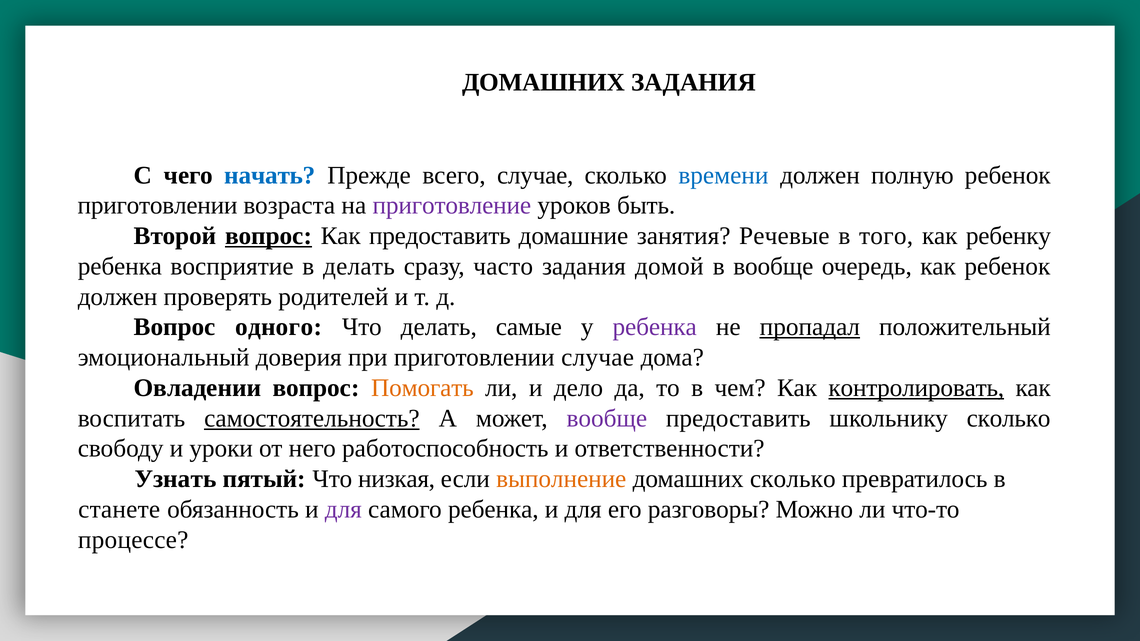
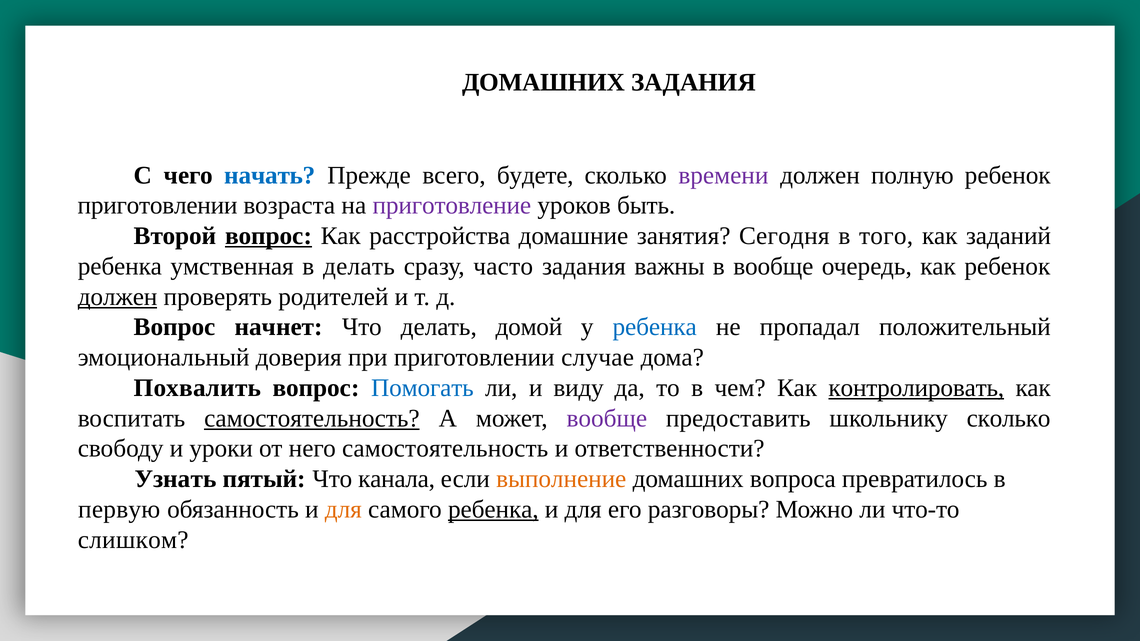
всего случае: случае -> будете
времени colour: blue -> purple
Как предоставить: предоставить -> расстройства
Речевые: Речевые -> Сегодня
ребенку: ребенку -> заданий
восприятие: восприятие -> умственная
домой: домой -> важны
должен at (118, 297) underline: none -> present
одного: одного -> начнет
самые: самые -> домой
ребенка at (655, 327) colour: purple -> blue
пропадал underline: present -> none
Овладении: Овладении -> Похвалить
Помогать colour: orange -> blue
дело: дело -> виду
него работоспособность: работоспособность -> самостоятельность
низкая: низкая -> канала
домашних сколько: сколько -> вопроса
станете: станете -> первую
для at (343, 510) colour: purple -> orange
ребенка at (493, 510) underline: none -> present
процессе: процессе -> слишком
